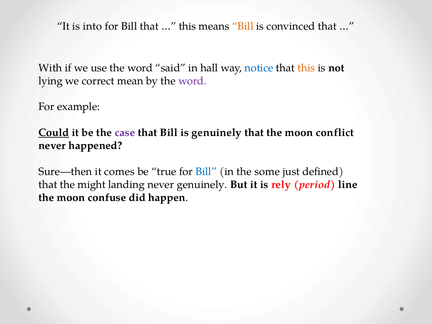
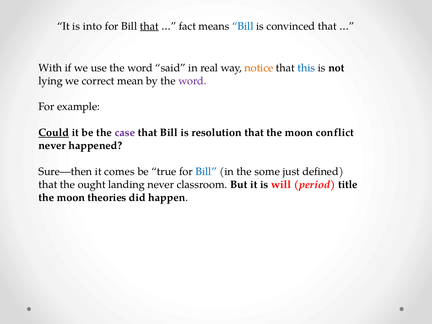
that at (149, 26) underline: none -> present
this at (187, 26): this -> fact
Bill at (243, 26) colour: orange -> blue
hall: hall -> real
notice colour: blue -> orange
this at (306, 68) colour: orange -> blue
is genuinely: genuinely -> resolution
might: might -> ought
never genuinely: genuinely -> classroom
rely: rely -> will
line: line -> title
confuse: confuse -> theories
